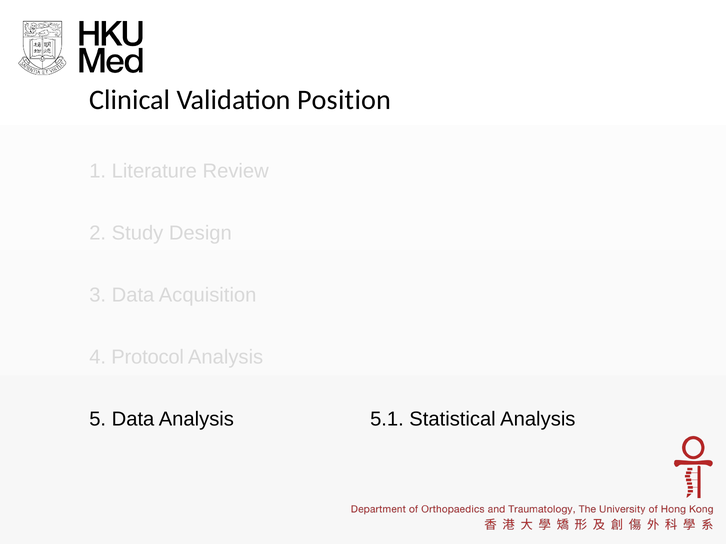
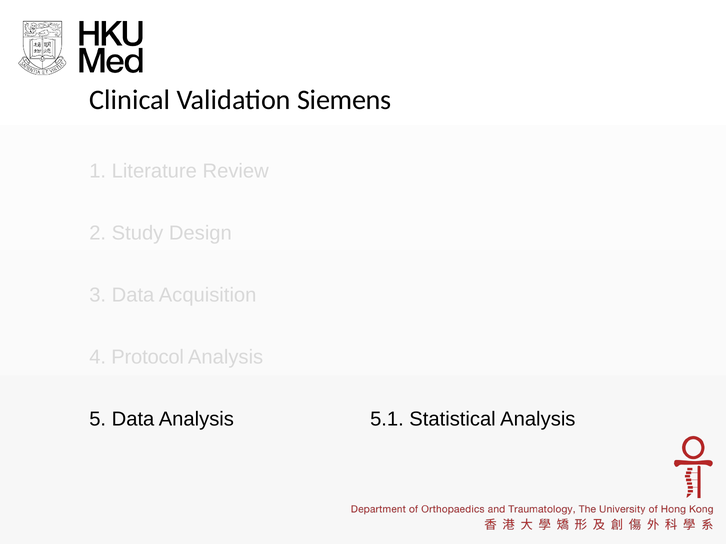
Position: Position -> Siemens
